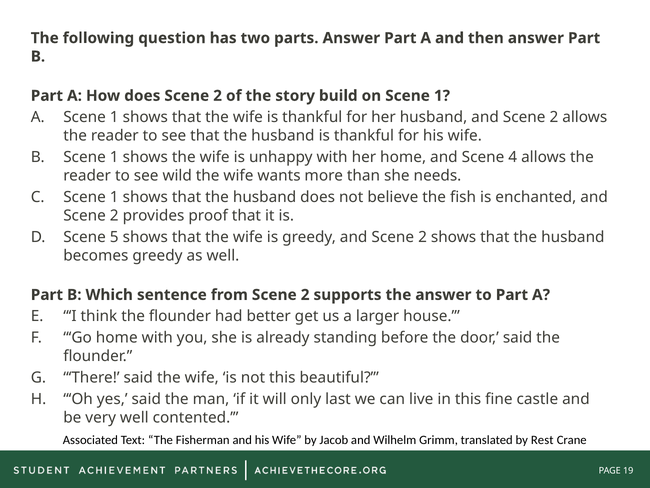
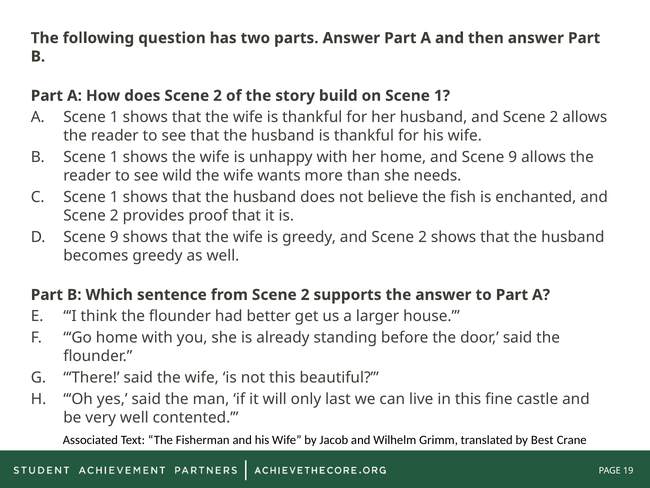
and Scene 4: 4 -> 9
5 at (114, 237): 5 -> 9
Rest: Rest -> Best
